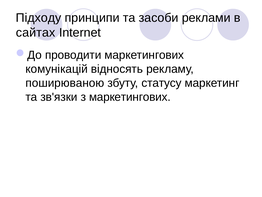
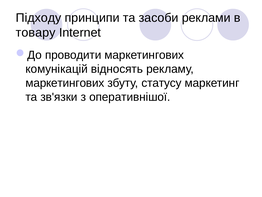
сайтах: сайтах -> товару
поширюваною at (65, 83): поширюваною -> маркетингових
з маркетингових: маркетингових -> оперативнішої
